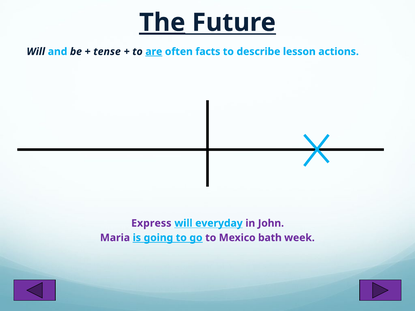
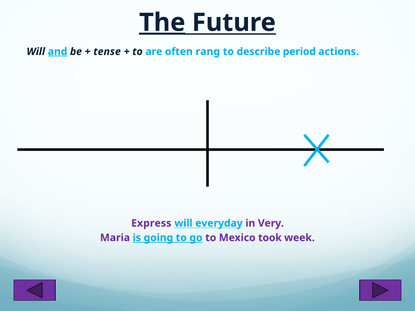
and underline: none -> present
are underline: present -> none
facts: facts -> rang
lesson: lesson -> period
John: John -> Very
bath: bath -> took
